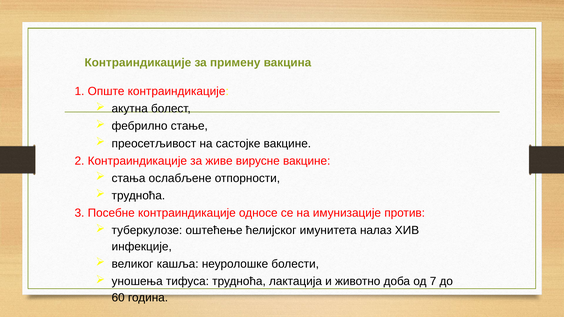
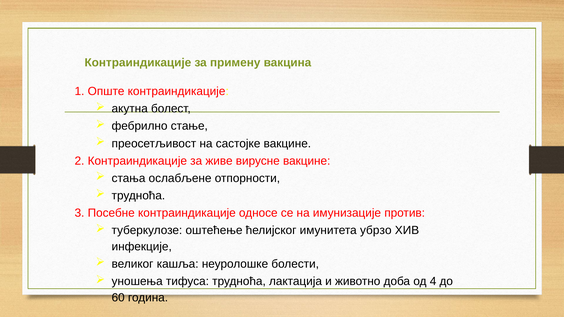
налаз: налаз -> убрзо
7: 7 -> 4
